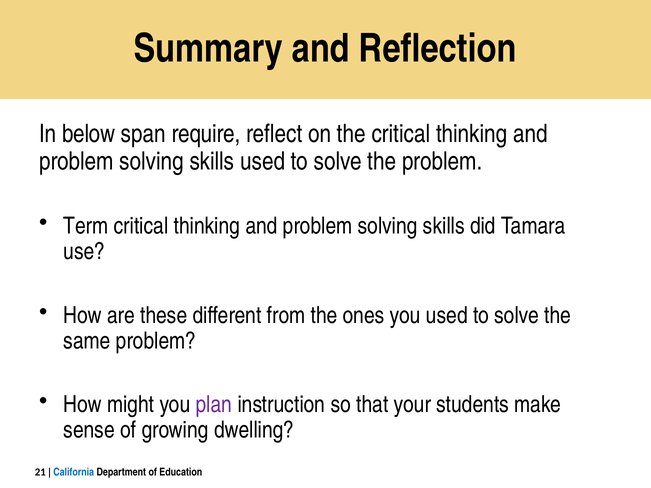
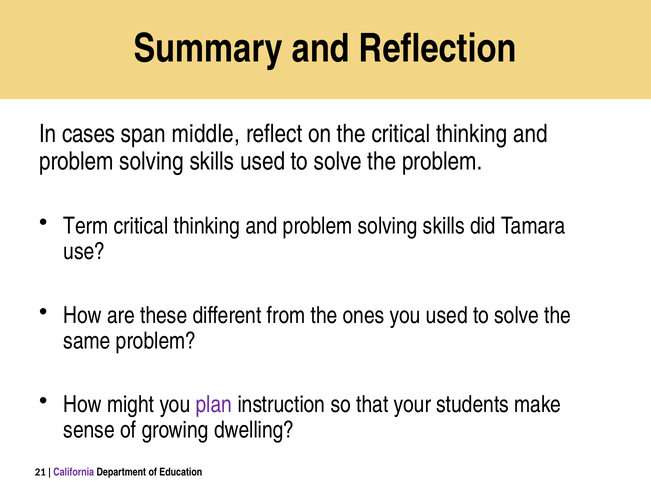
below: below -> cases
require: require -> middle
California colour: blue -> purple
